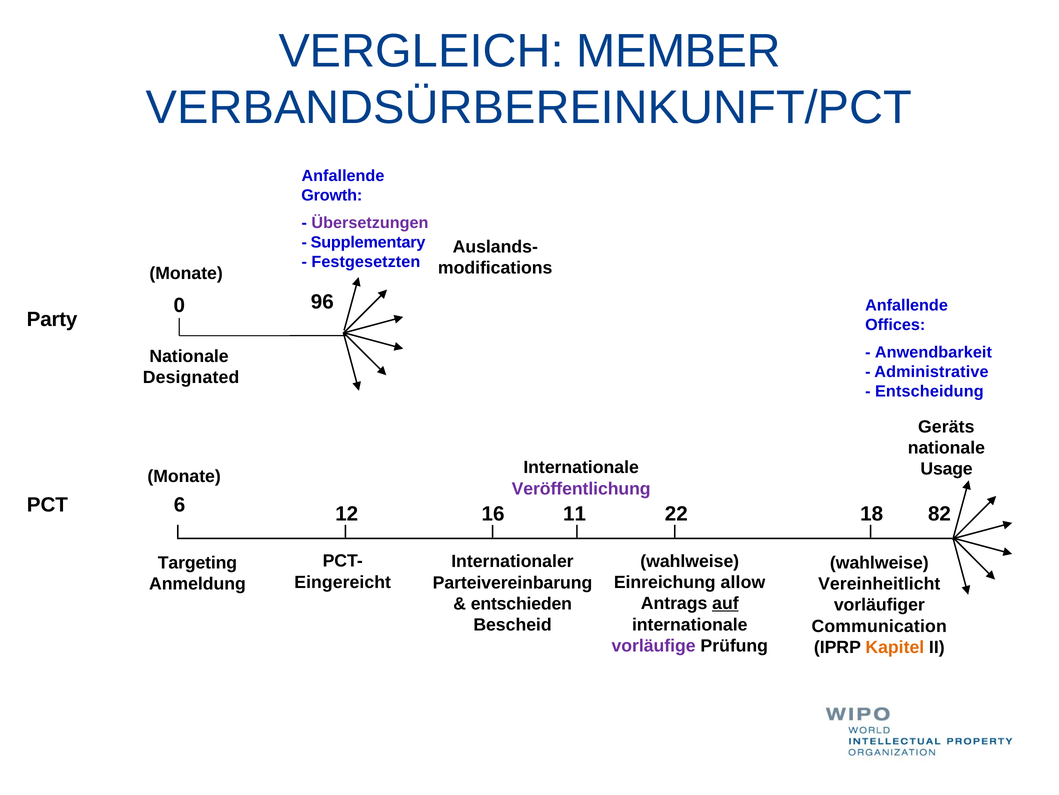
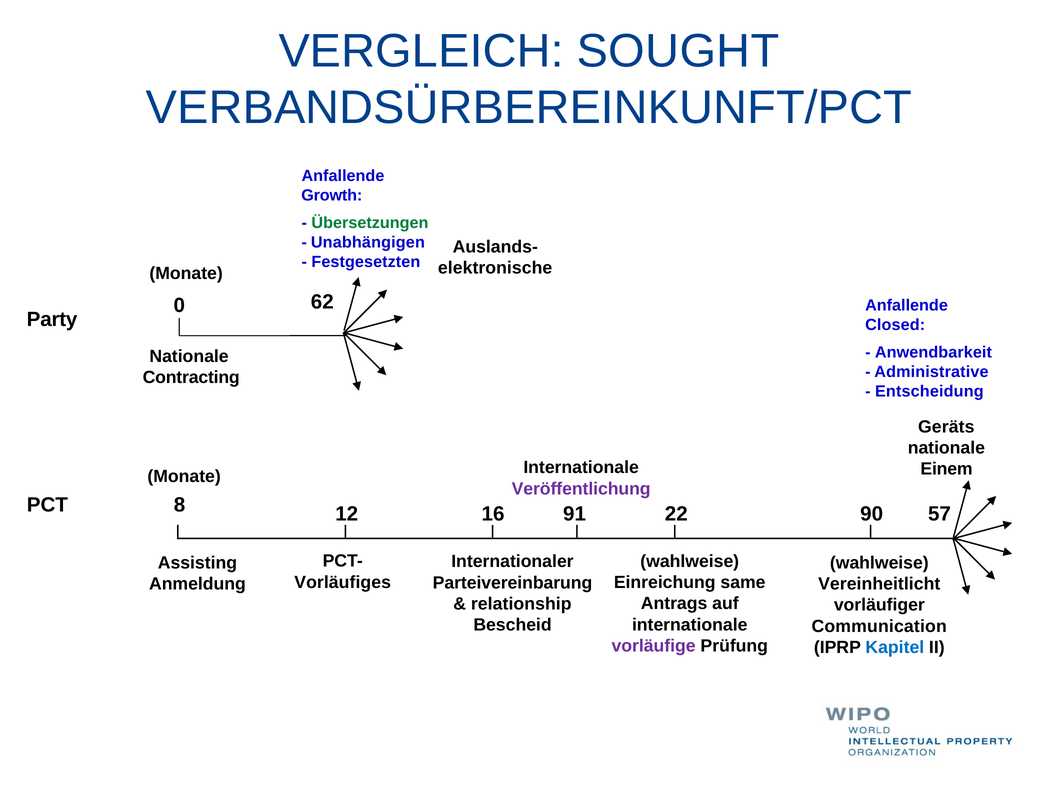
MEMBER: MEMBER -> SOUGHT
Übersetzungen colour: purple -> green
Supplementary: Supplementary -> Unabhängigen
modifications: modifications -> elektronische
96: 96 -> 62
Offices: Offices -> Closed
Designated: Designated -> Contracting
Usage: Usage -> Einem
6: 6 -> 8
11: 11 -> 91
18: 18 -> 90
82: 82 -> 57
Targeting: Targeting -> Assisting
Eingereicht: Eingereicht -> Vorläufiges
allow: allow -> same
auf underline: present -> none
entschieden: entschieden -> relationship
Kapitel colour: orange -> blue
